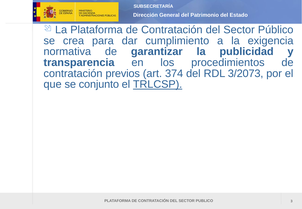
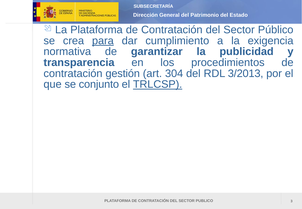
para underline: none -> present
previos: previos -> gestión
374: 374 -> 304
3/2073: 3/2073 -> 3/2013
